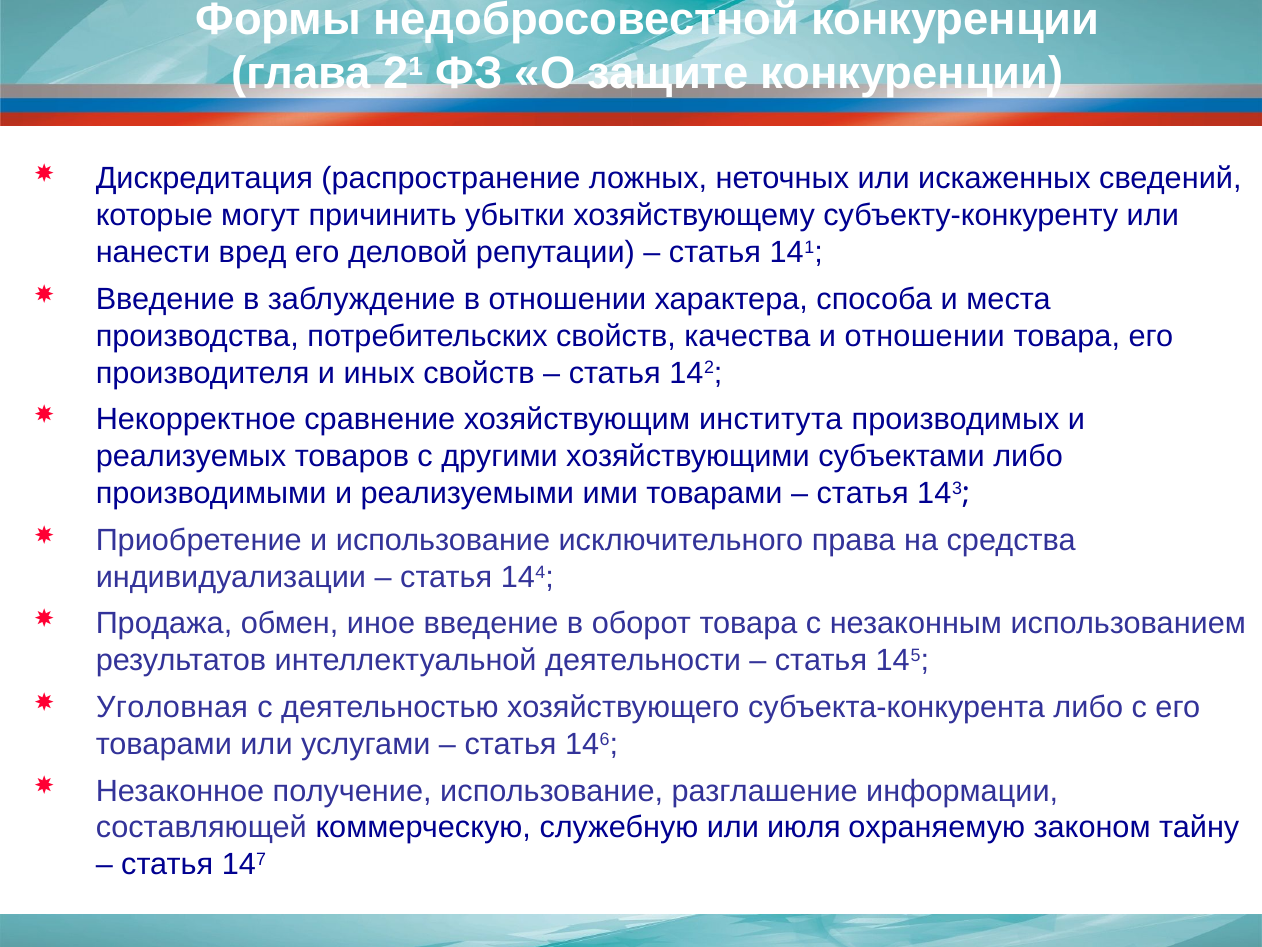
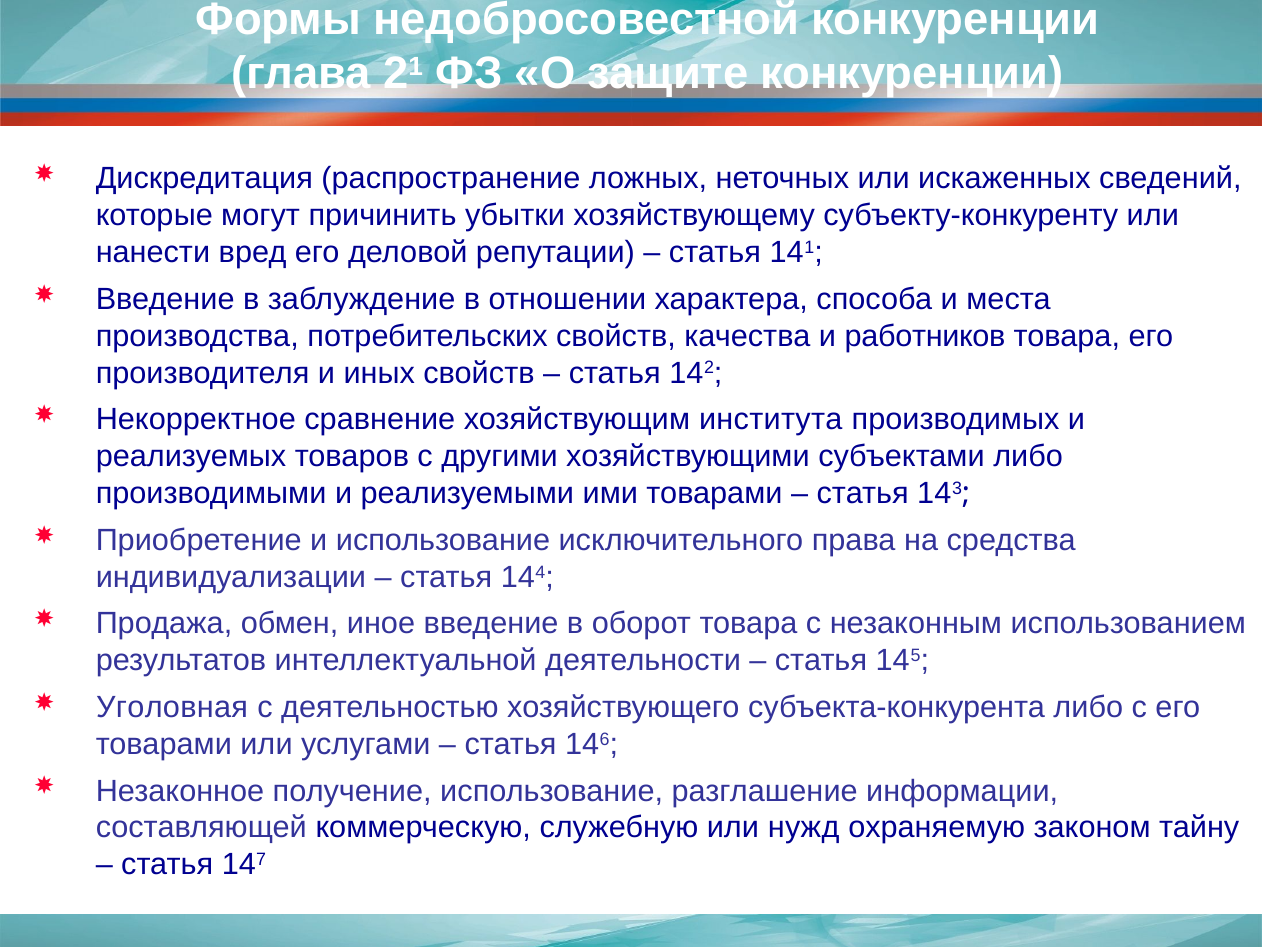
и отношении: отношении -> работников
июля: июля -> нужд
